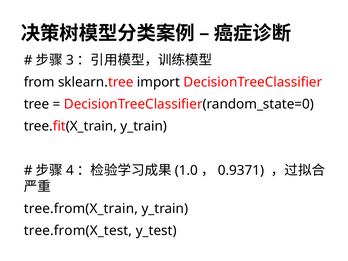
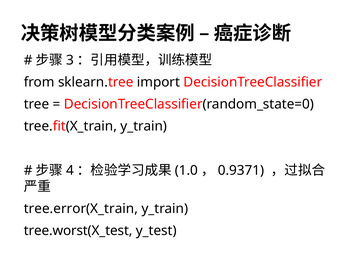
tree.from(X_train: tree.from(X_train -> tree.error(X_train
tree.from(X_test: tree.from(X_test -> tree.worst(X_test
